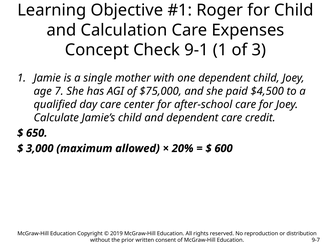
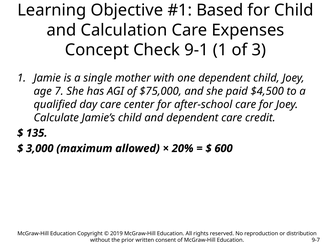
Roger: Roger -> Based
650: 650 -> 135
